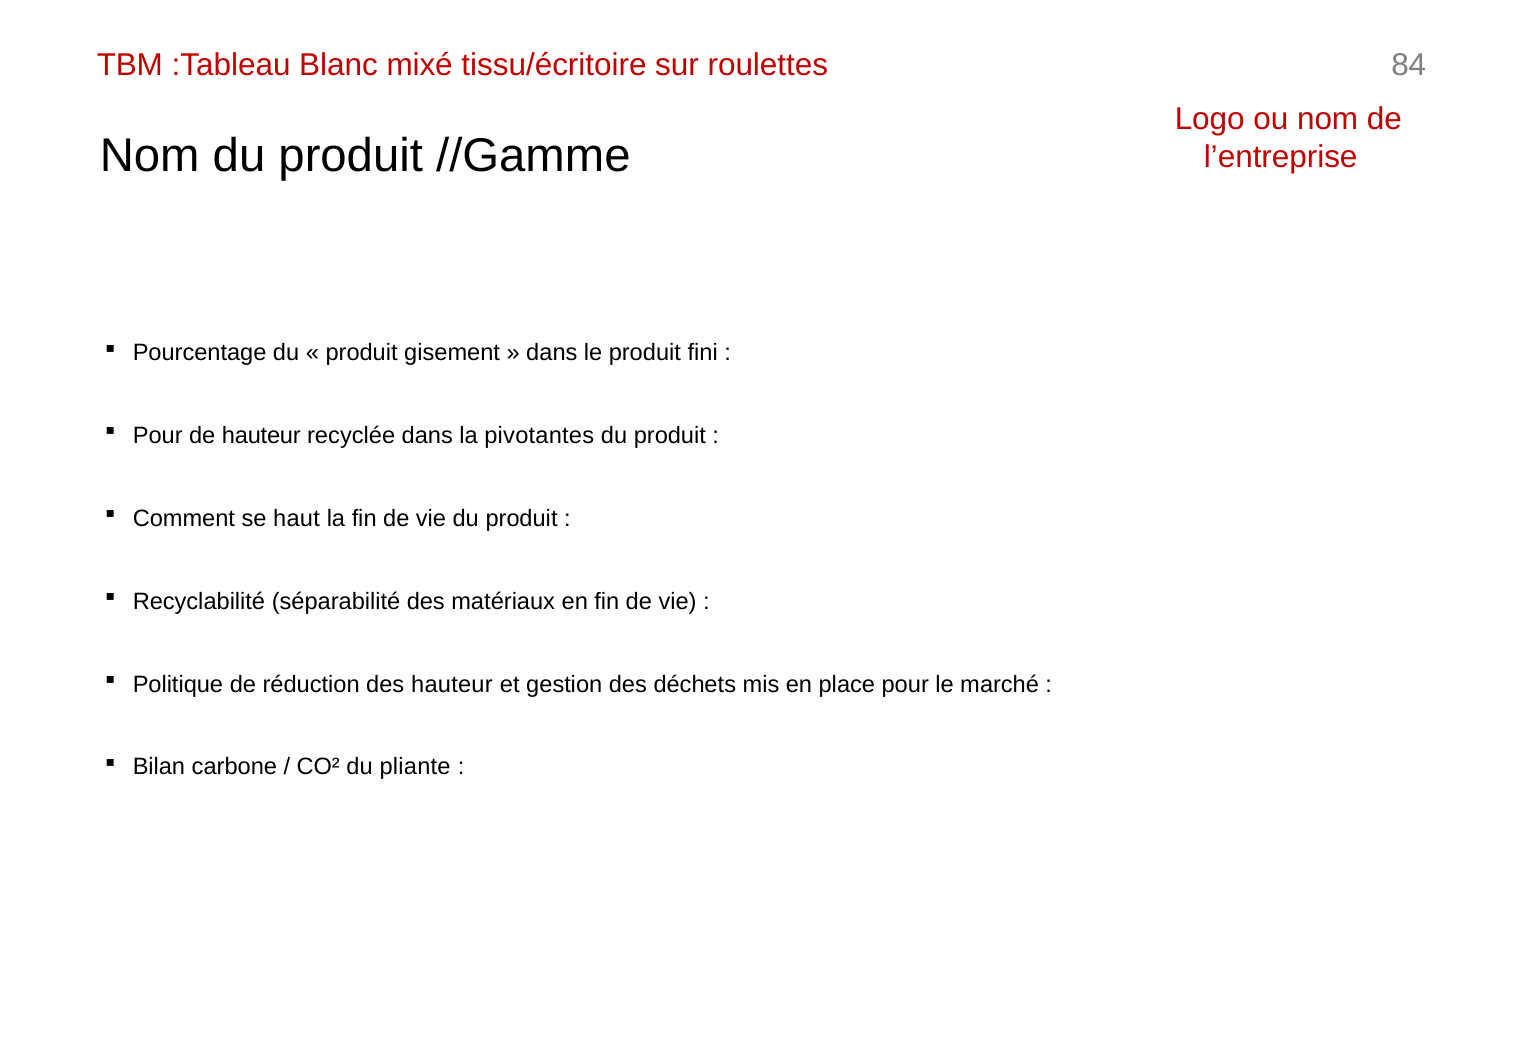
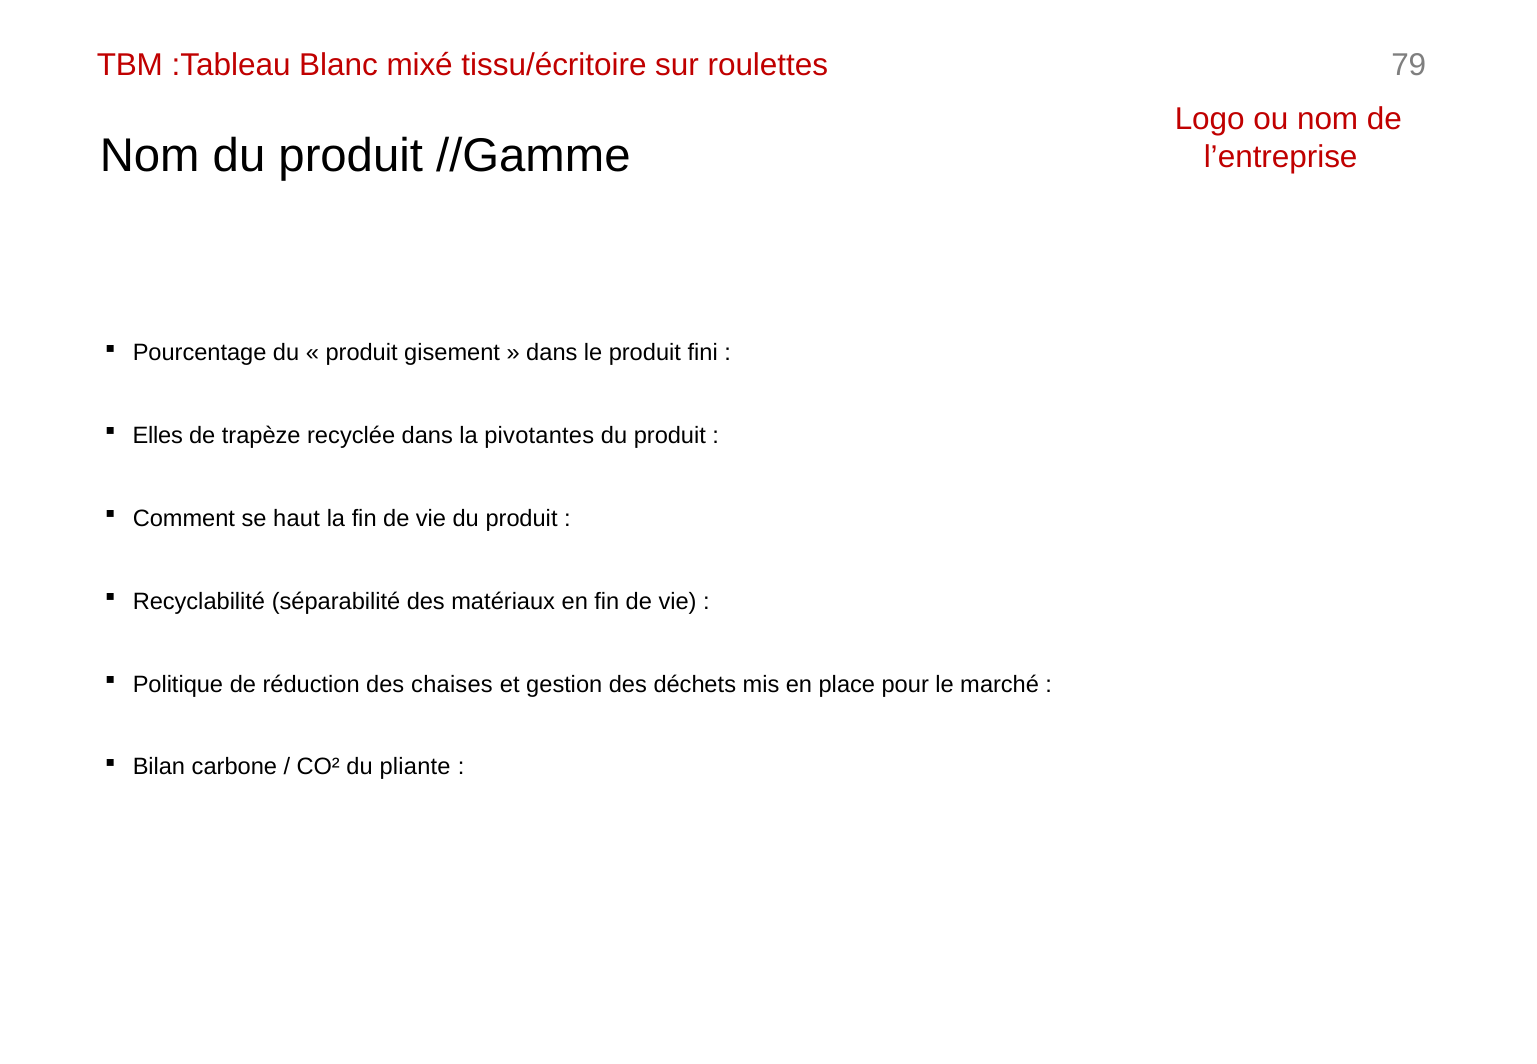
84: 84 -> 79
Pour at (158, 436): Pour -> Elles
de hauteur: hauteur -> trapèze
des hauteur: hauteur -> chaises
